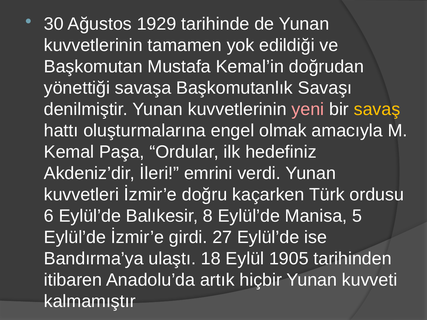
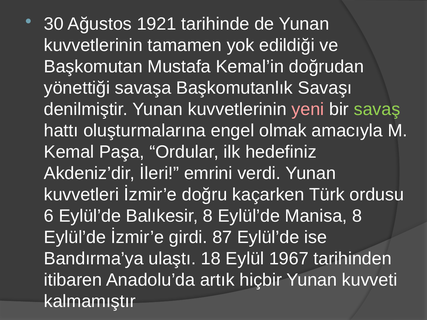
1929: 1929 -> 1921
savaş colour: yellow -> light green
Manisa 5: 5 -> 8
27: 27 -> 87
1905: 1905 -> 1967
